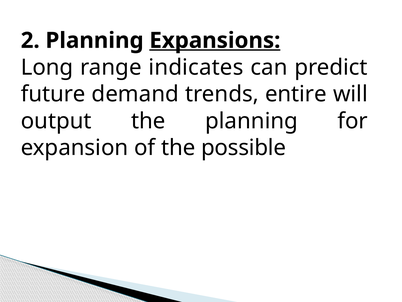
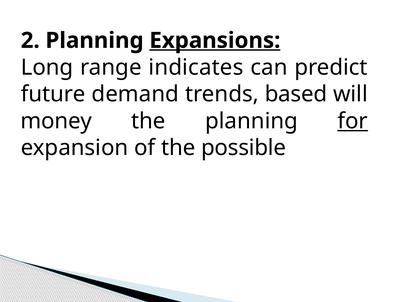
entire: entire -> based
output: output -> money
for underline: none -> present
